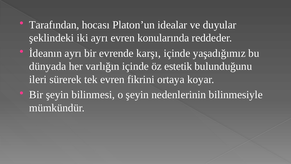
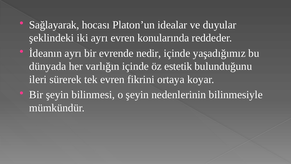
Tarafından: Tarafından -> Sağlayarak
karşı: karşı -> nedir
